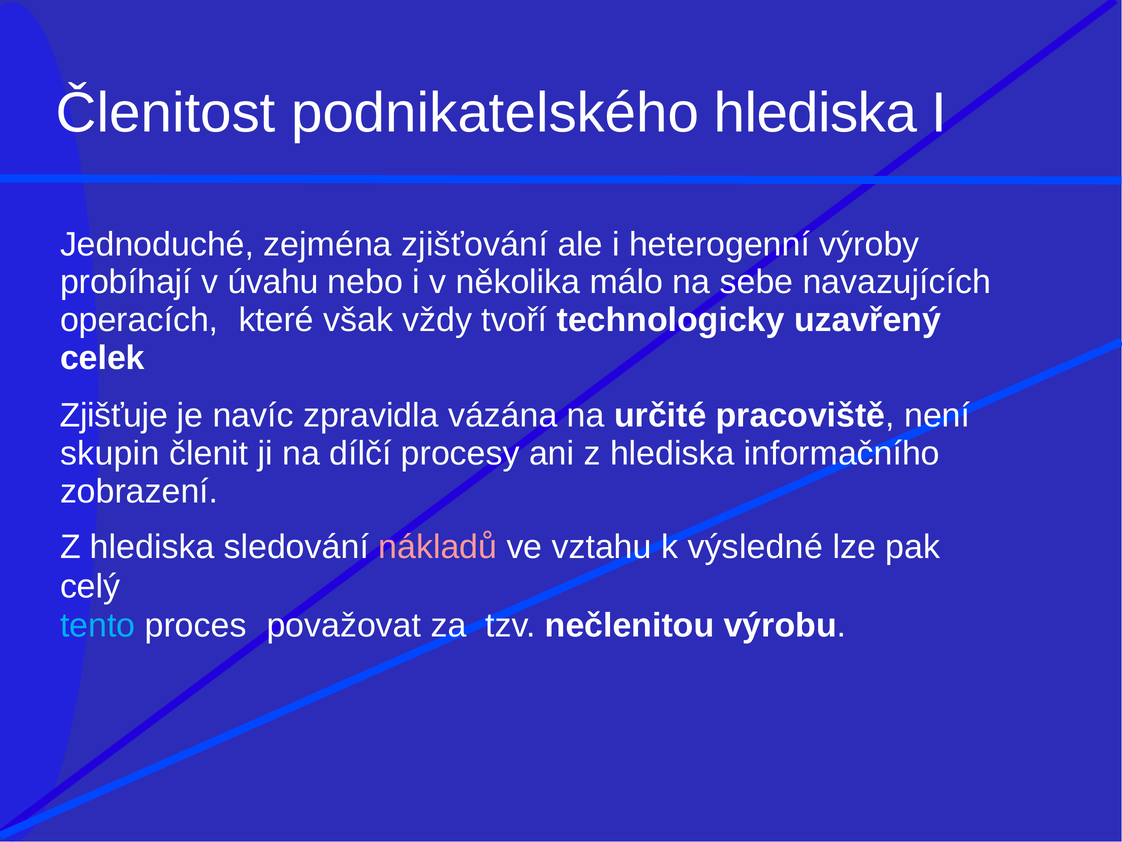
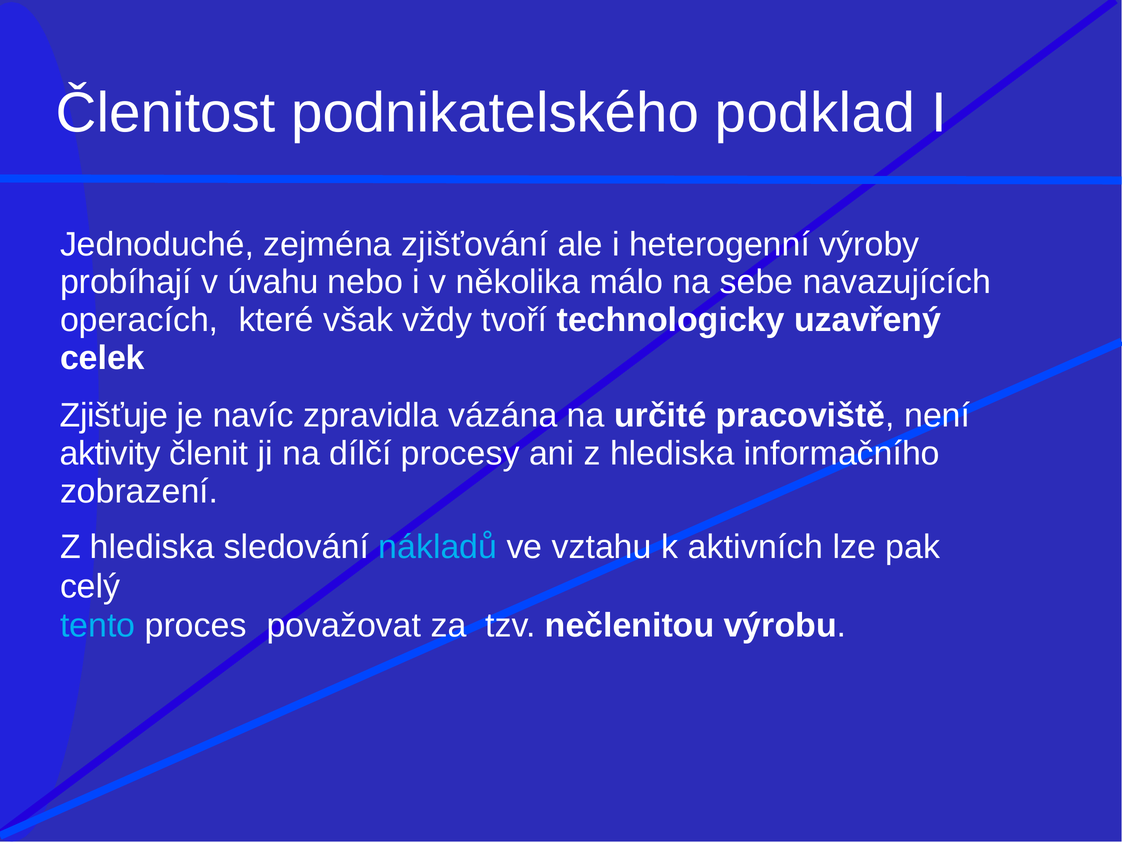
podnikatelského hlediska: hlediska -> podklad
skupin: skupin -> aktivity
nákladů colour: pink -> light blue
výsledné: výsledné -> aktivních
